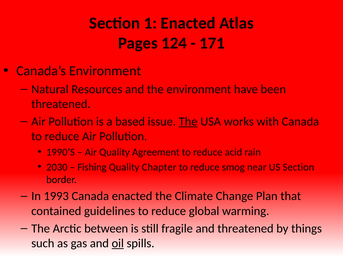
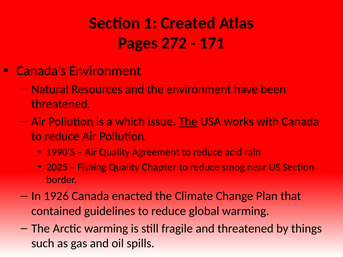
1 Enacted: Enacted -> Created
124: 124 -> 272
based: based -> which
2030: 2030 -> 2025
1993: 1993 -> 1926
Arctic between: between -> warming
oil underline: present -> none
